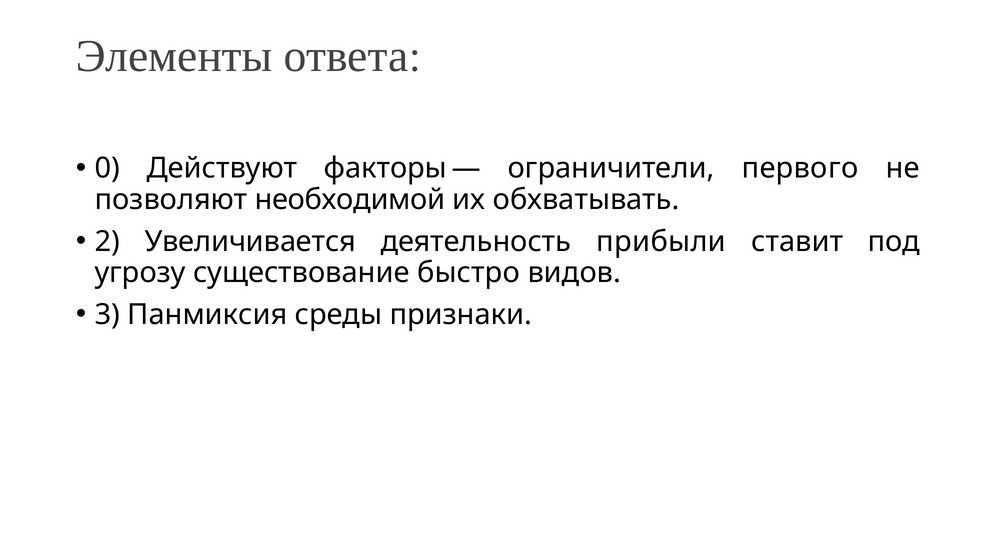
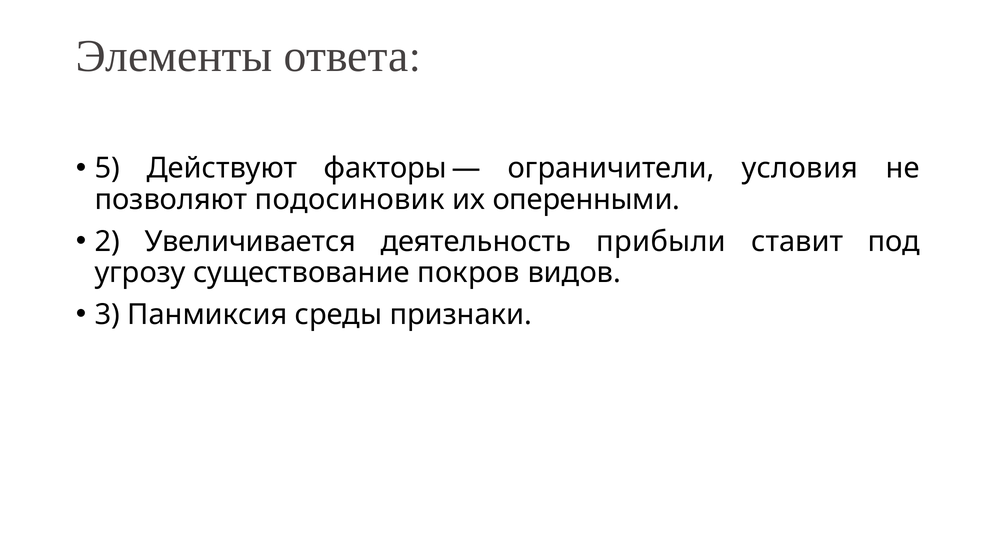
0: 0 -> 5
первого: первого -> условия
необходимой: необходимой -> подосиновик
обхватывать: обхватывать -> оперенными
быстро: быстро -> покров
